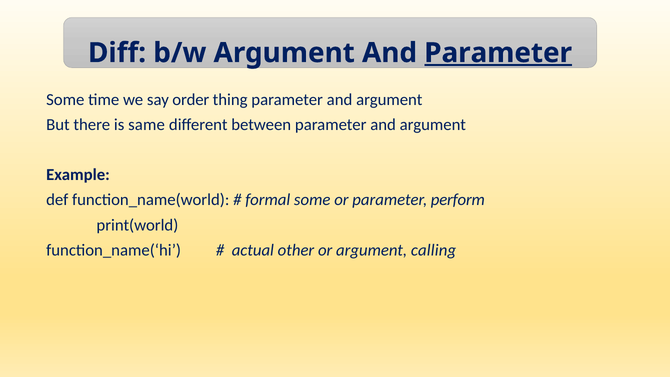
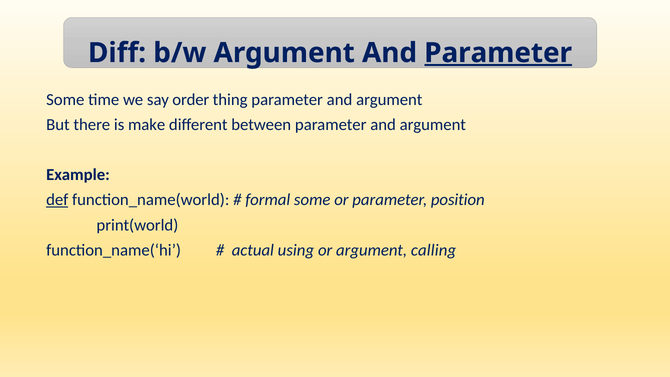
same: same -> make
def underline: none -> present
perform: perform -> position
other: other -> using
